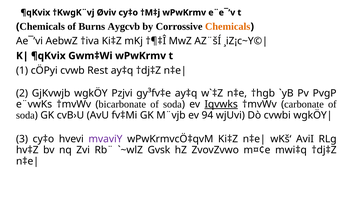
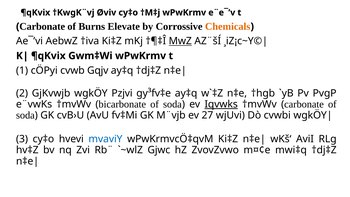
Chemicals at (42, 26): Chemicals -> Carbonate
Aygcvb: Aygcvb -> Elevate
MwZ underline: none -> present
Rest: Rest -> Gqjv
94: 94 -> 27
mvaviY colour: purple -> blue
Gvsk: Gvsk -> Gjwc
